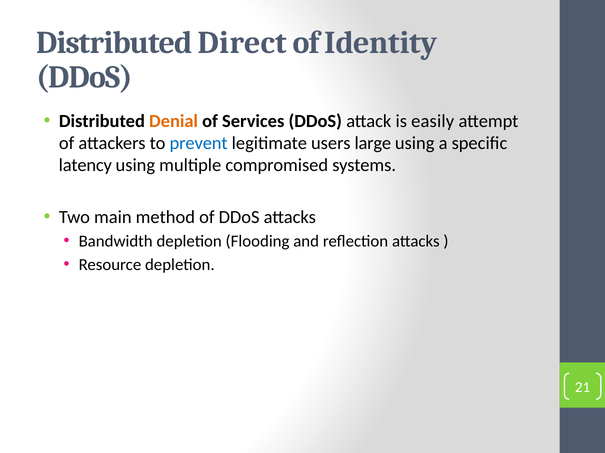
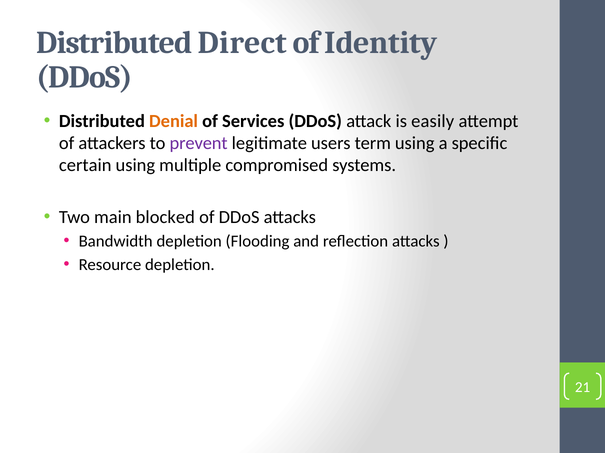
prevent colour: blue -> purple
large: large -> term
latency: latency -> certain
method: method -> blocked
